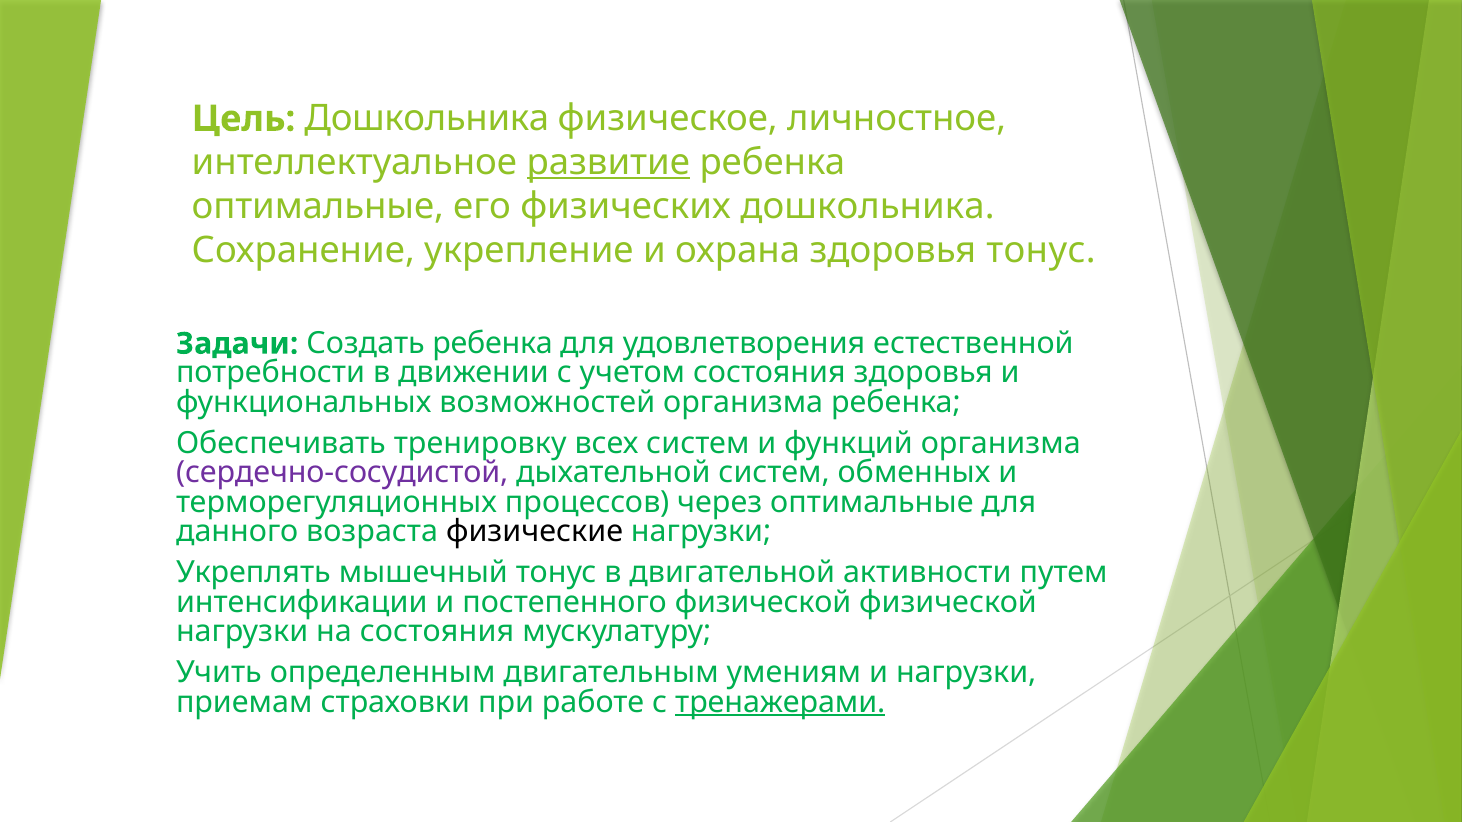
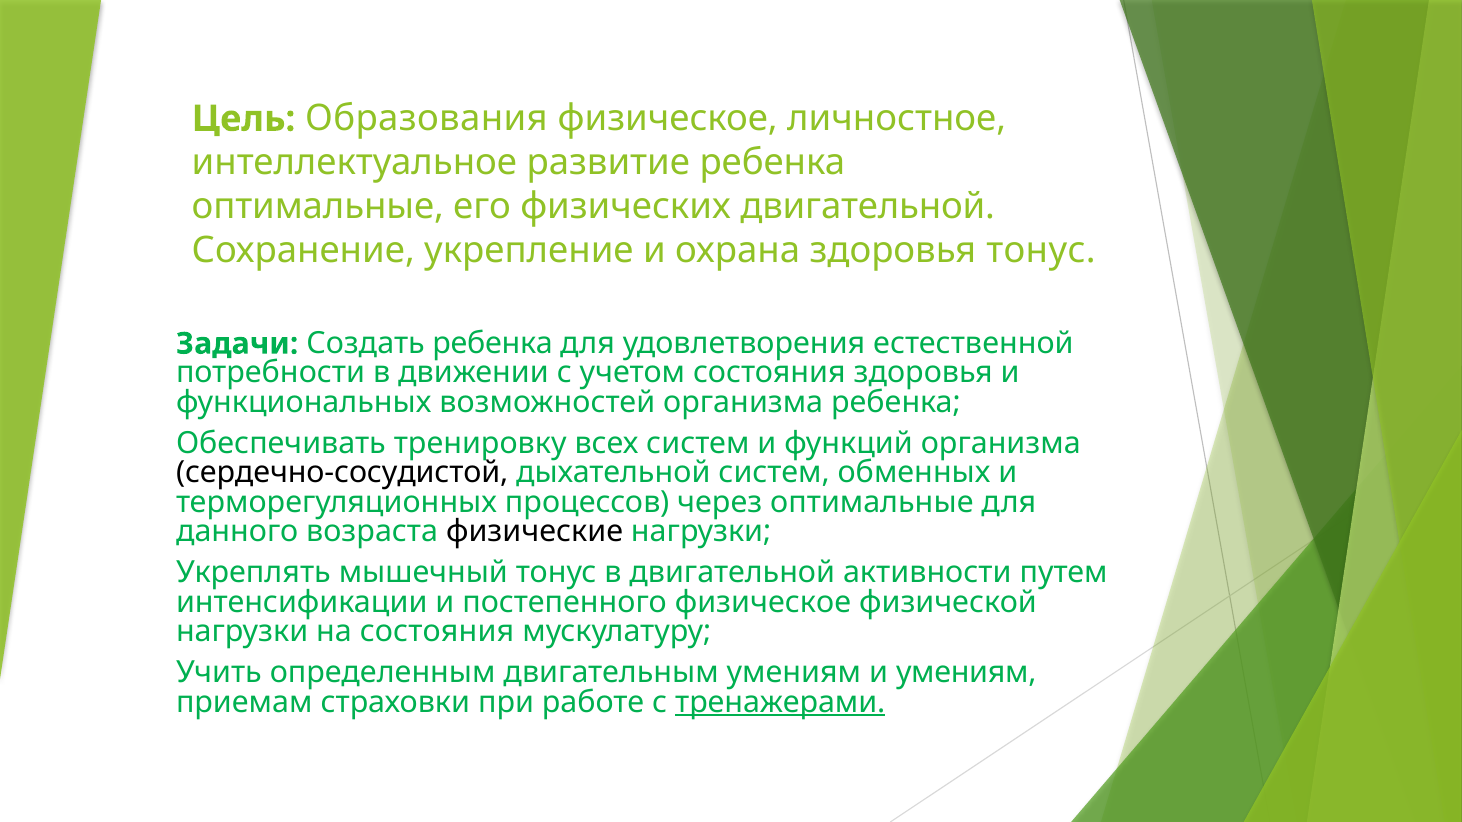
Цель Дошкольника: Дошкольника -> Образования
развитие underline: present -> none
физических дошкольника: дошкольника -> двигательной
сердечно-сосудистой colour: purple -> black
постепенного физической: физической -> физическое
и нагрузки: нагрузки -> умениям
